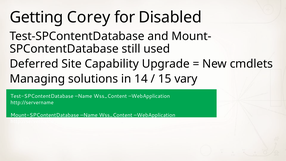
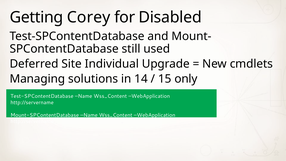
Capability: Capability -> Individual
vary: vary -> only
